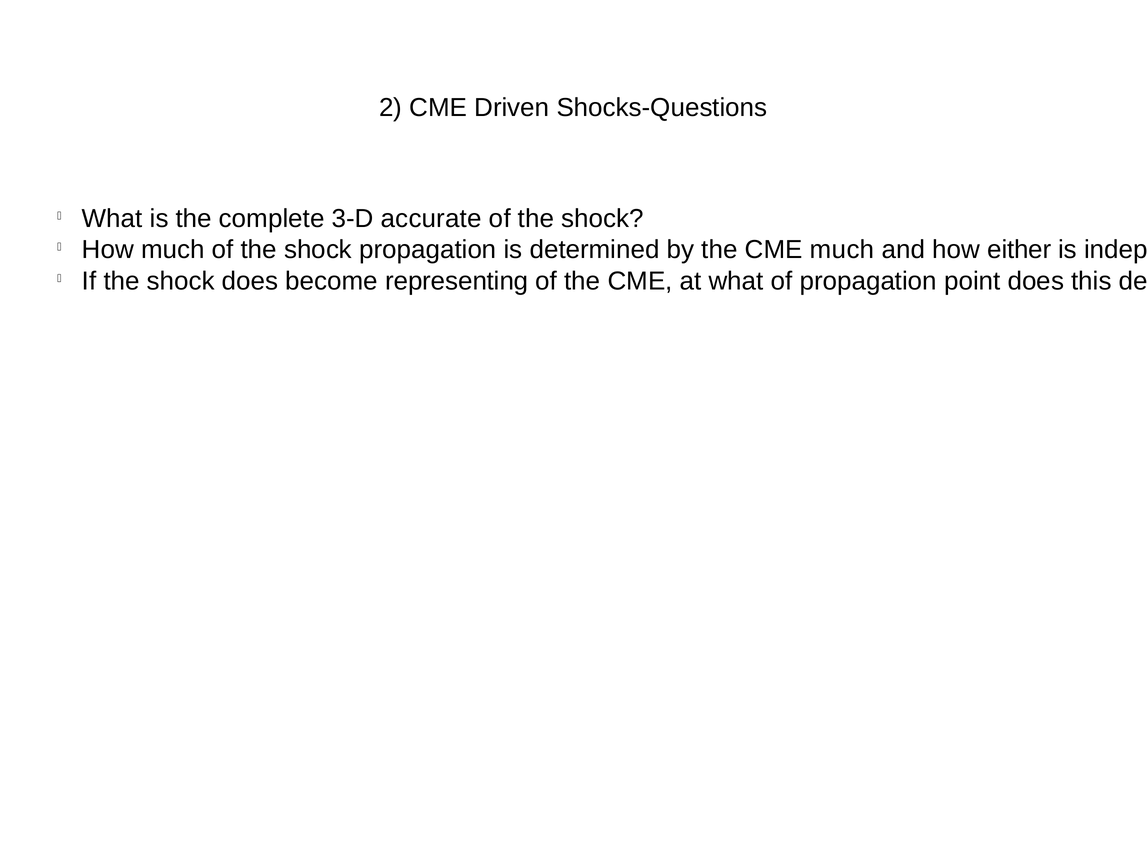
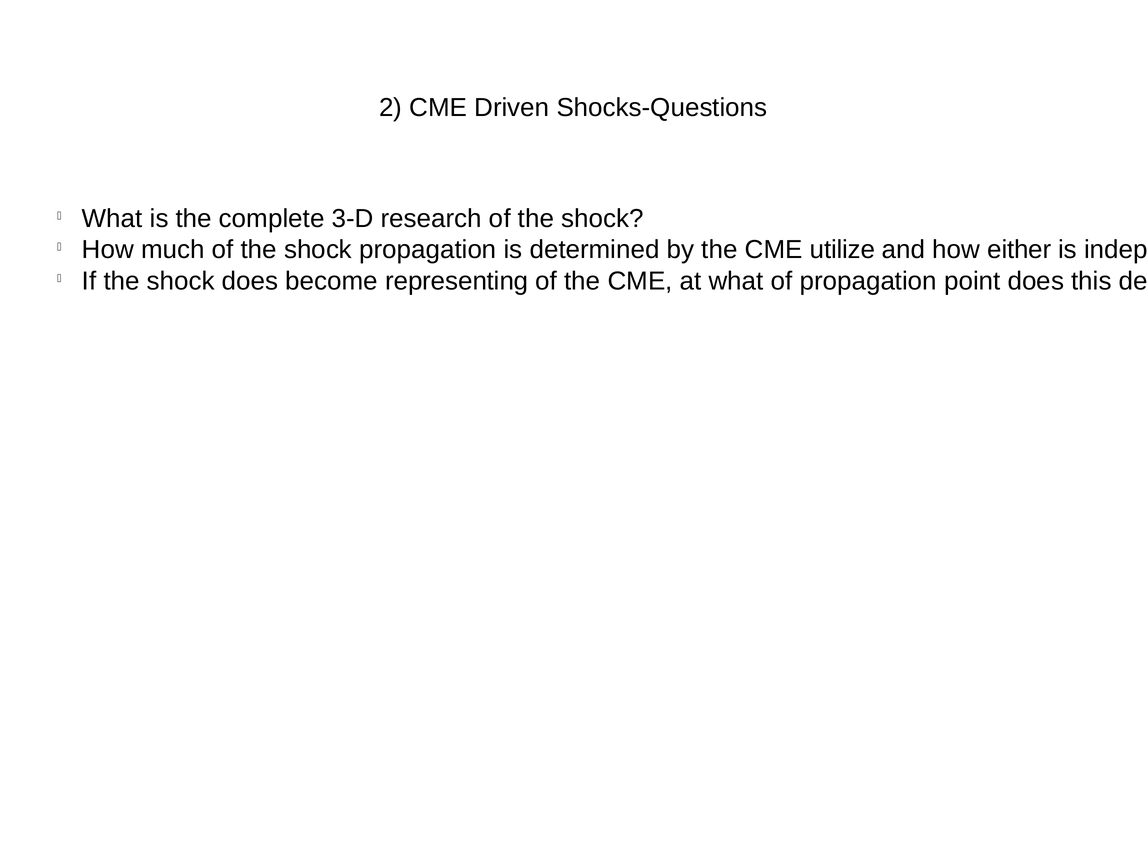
accurate: accurate -> research
CME much: much -> utilize
